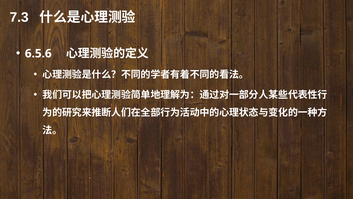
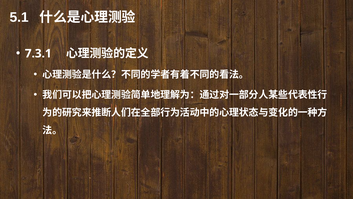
7.3: 7.3 -> 5.1
6.5.6: 6.5.6 -> 7.3.1
